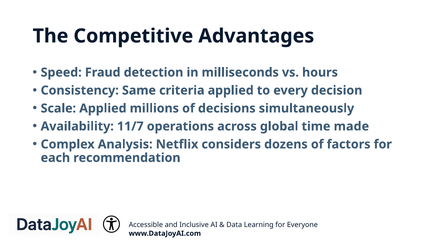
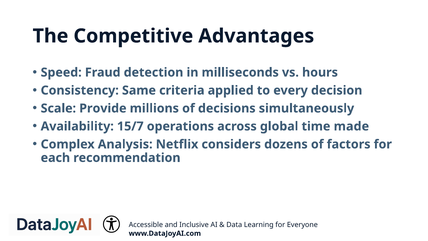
Scale Applied: Applied -> Provide
11/7: 11/7 -> 15/7
